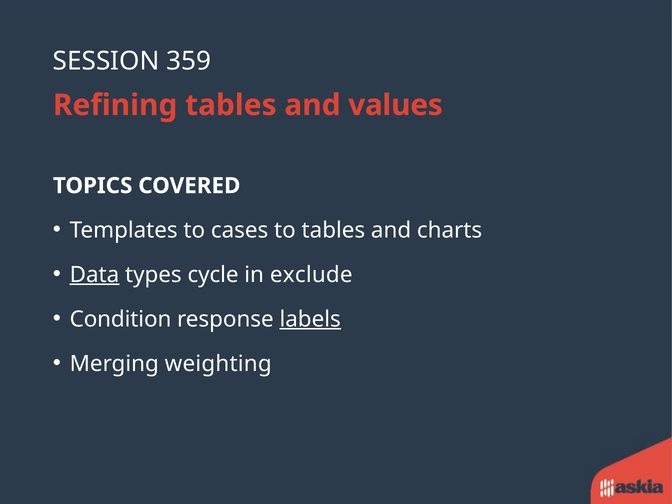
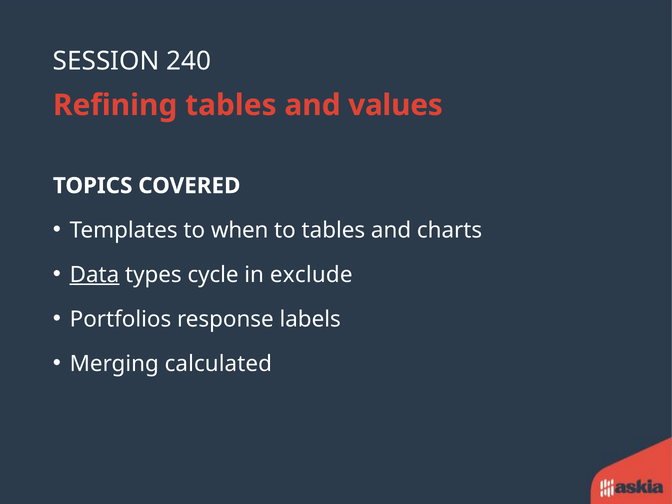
359: 359 -> 240
cases: cases -> when
Condition: Condition -> Portfolios
labels underline: present -> none
weighting: weighting -> calculated
